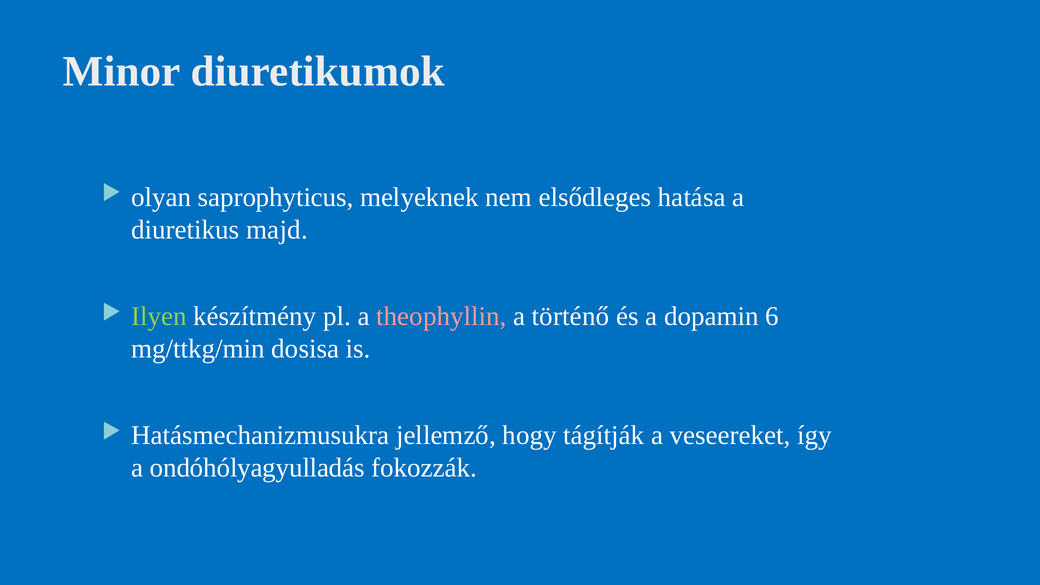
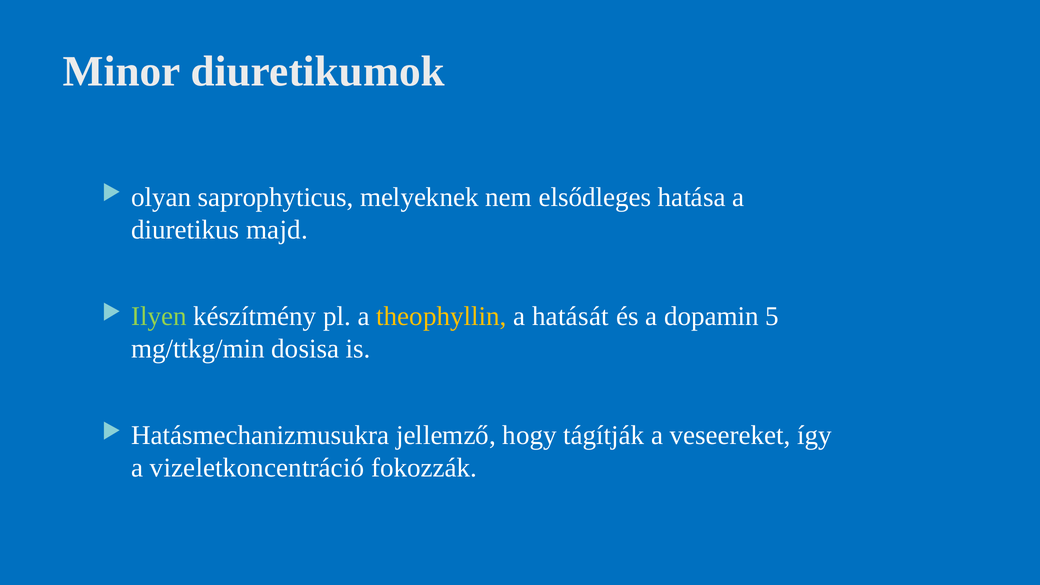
theophyllin colour: pink -> yellow
történő: történő -> hatását
6: 6 -> 5
ondóhólyagyulladás: ondóhólyagyulladás -> vizeletkoncentráció
